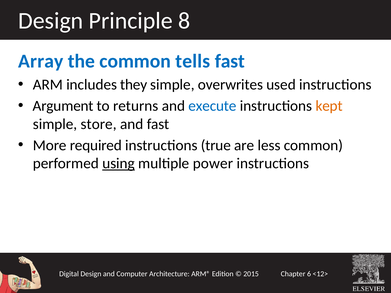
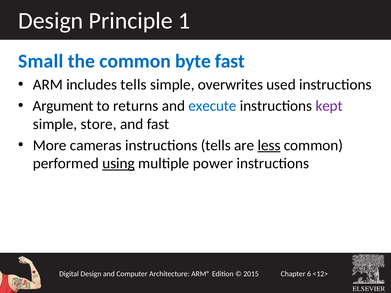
8: 8 -> 1
Array: Array -> Small
tells: tells -> byte
includes they: they -> tells
kept colour: orange -> purple
required: required -> cameras
instructions true: true -> tells
less underline: none -> present
